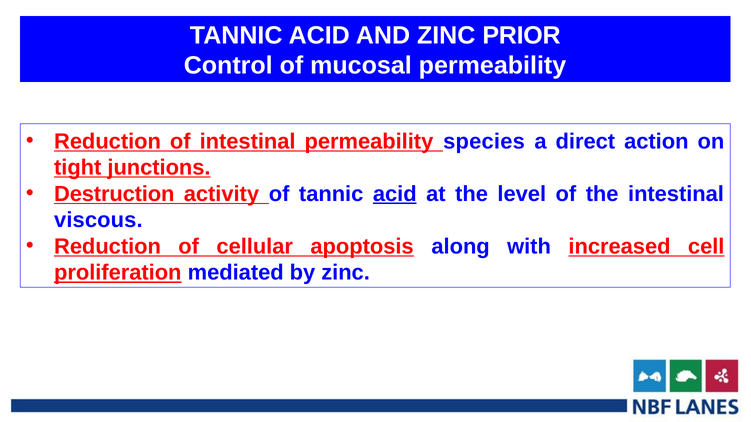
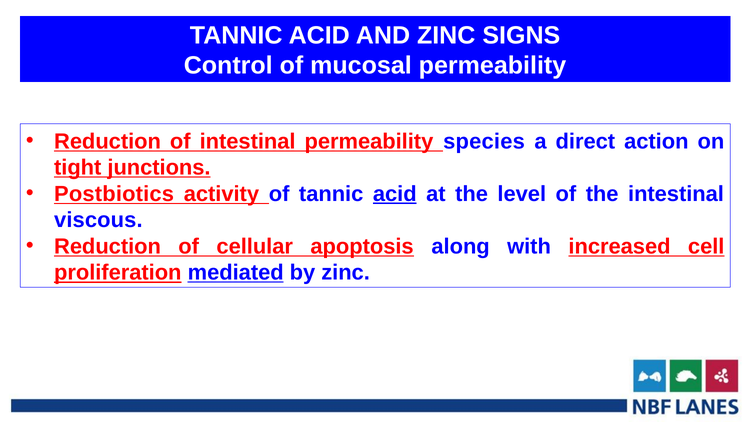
PRIOR: PRIOR -> SIGNS
Destruction: Destruction -> Postbiotics
mediated underline: none -> present
